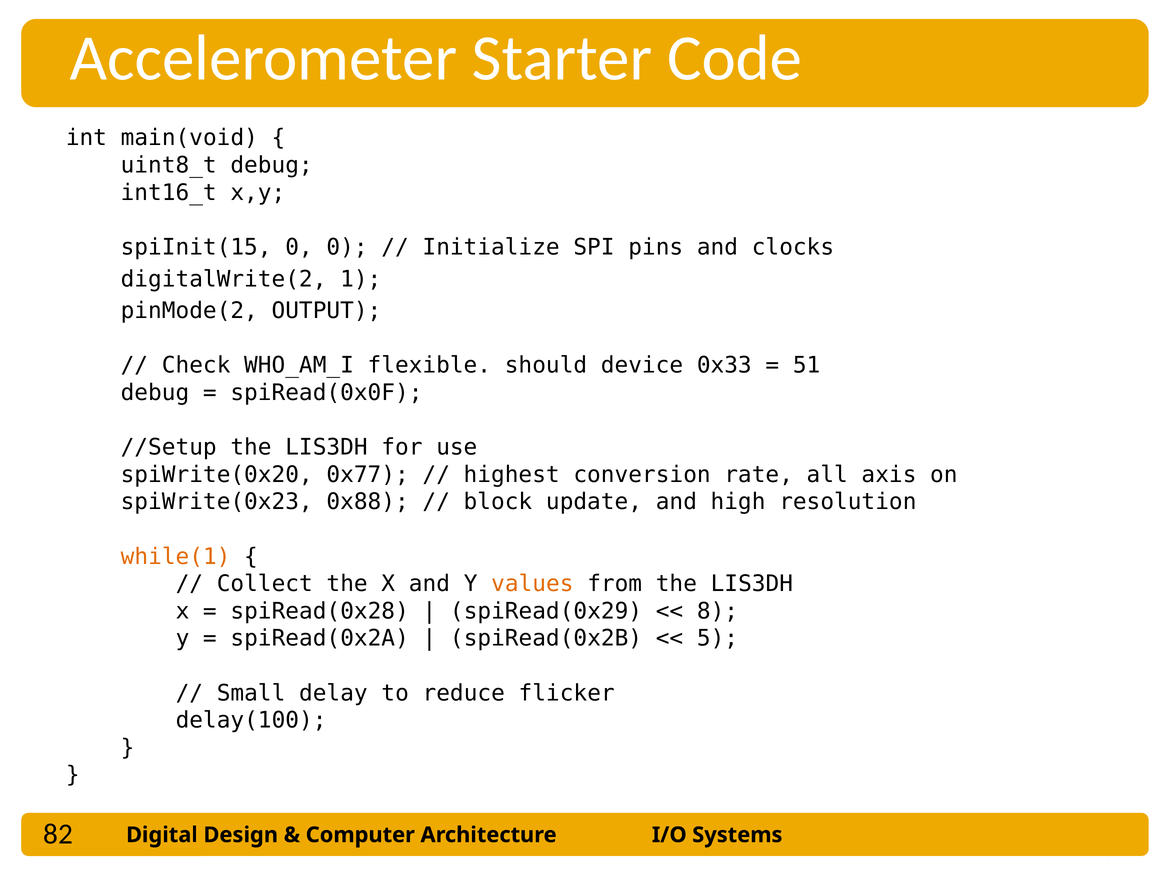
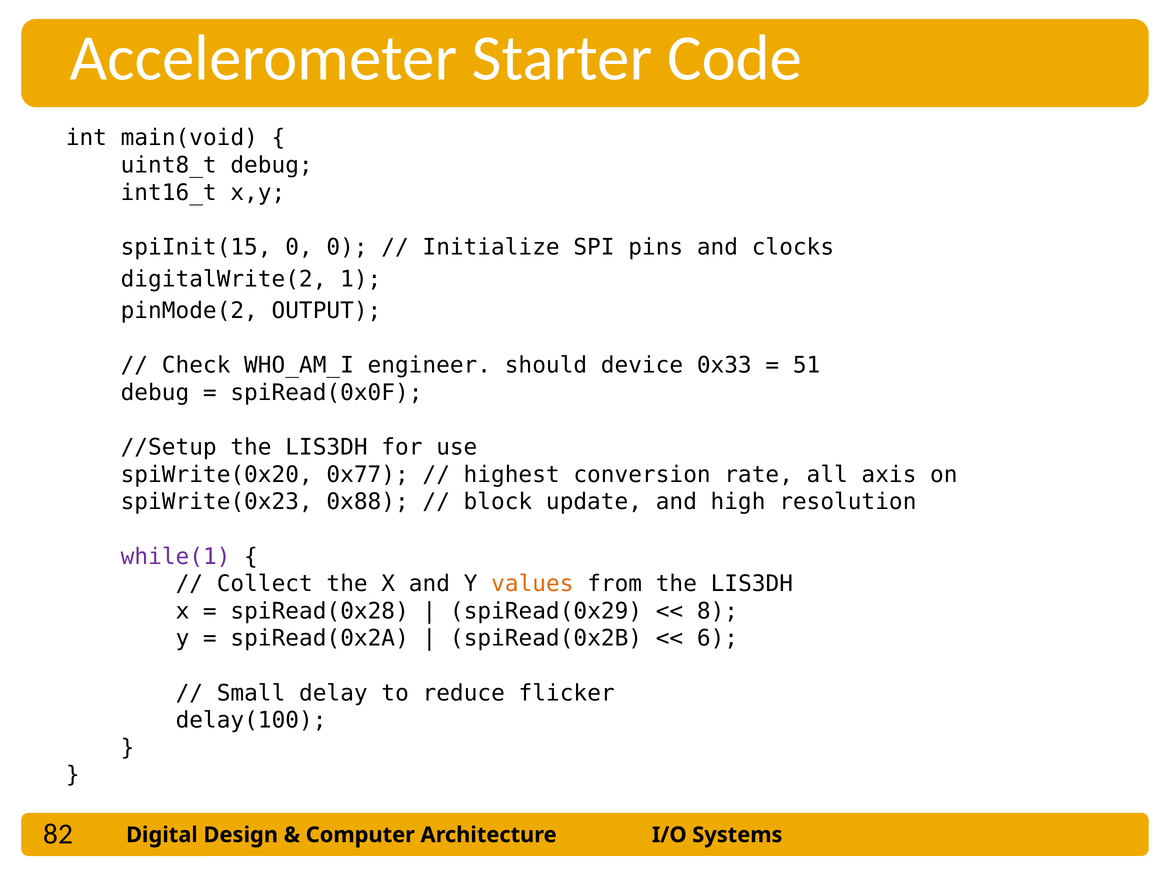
flexible: flexible -> engineer
while(1 colour: orange -> purple
5: 5 -> 6
